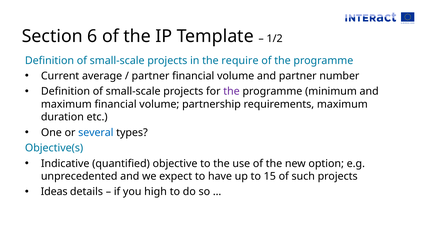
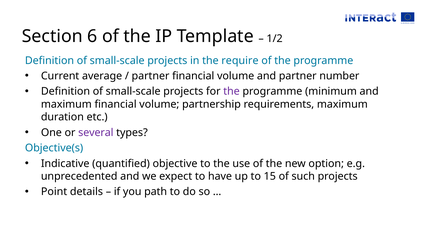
several colour: blue -> purple
Ideas: Ideas -> Point
high: high -> path
